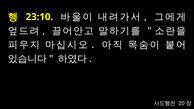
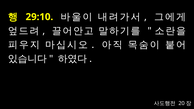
23:10: 23:10 -> 29:10
